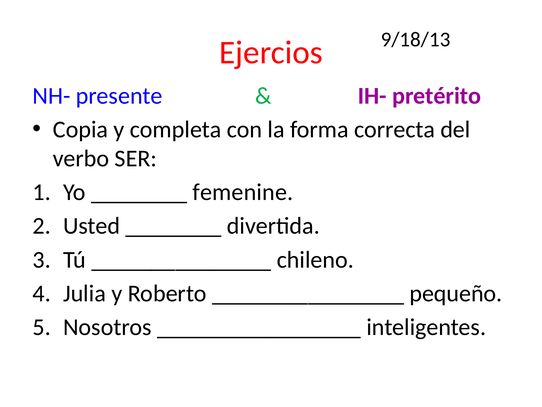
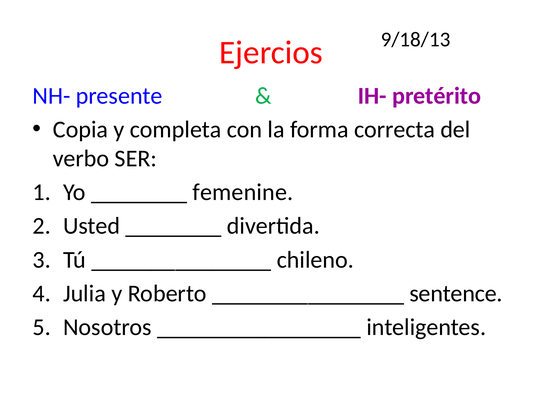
pequeño: pequeño -> sentence
